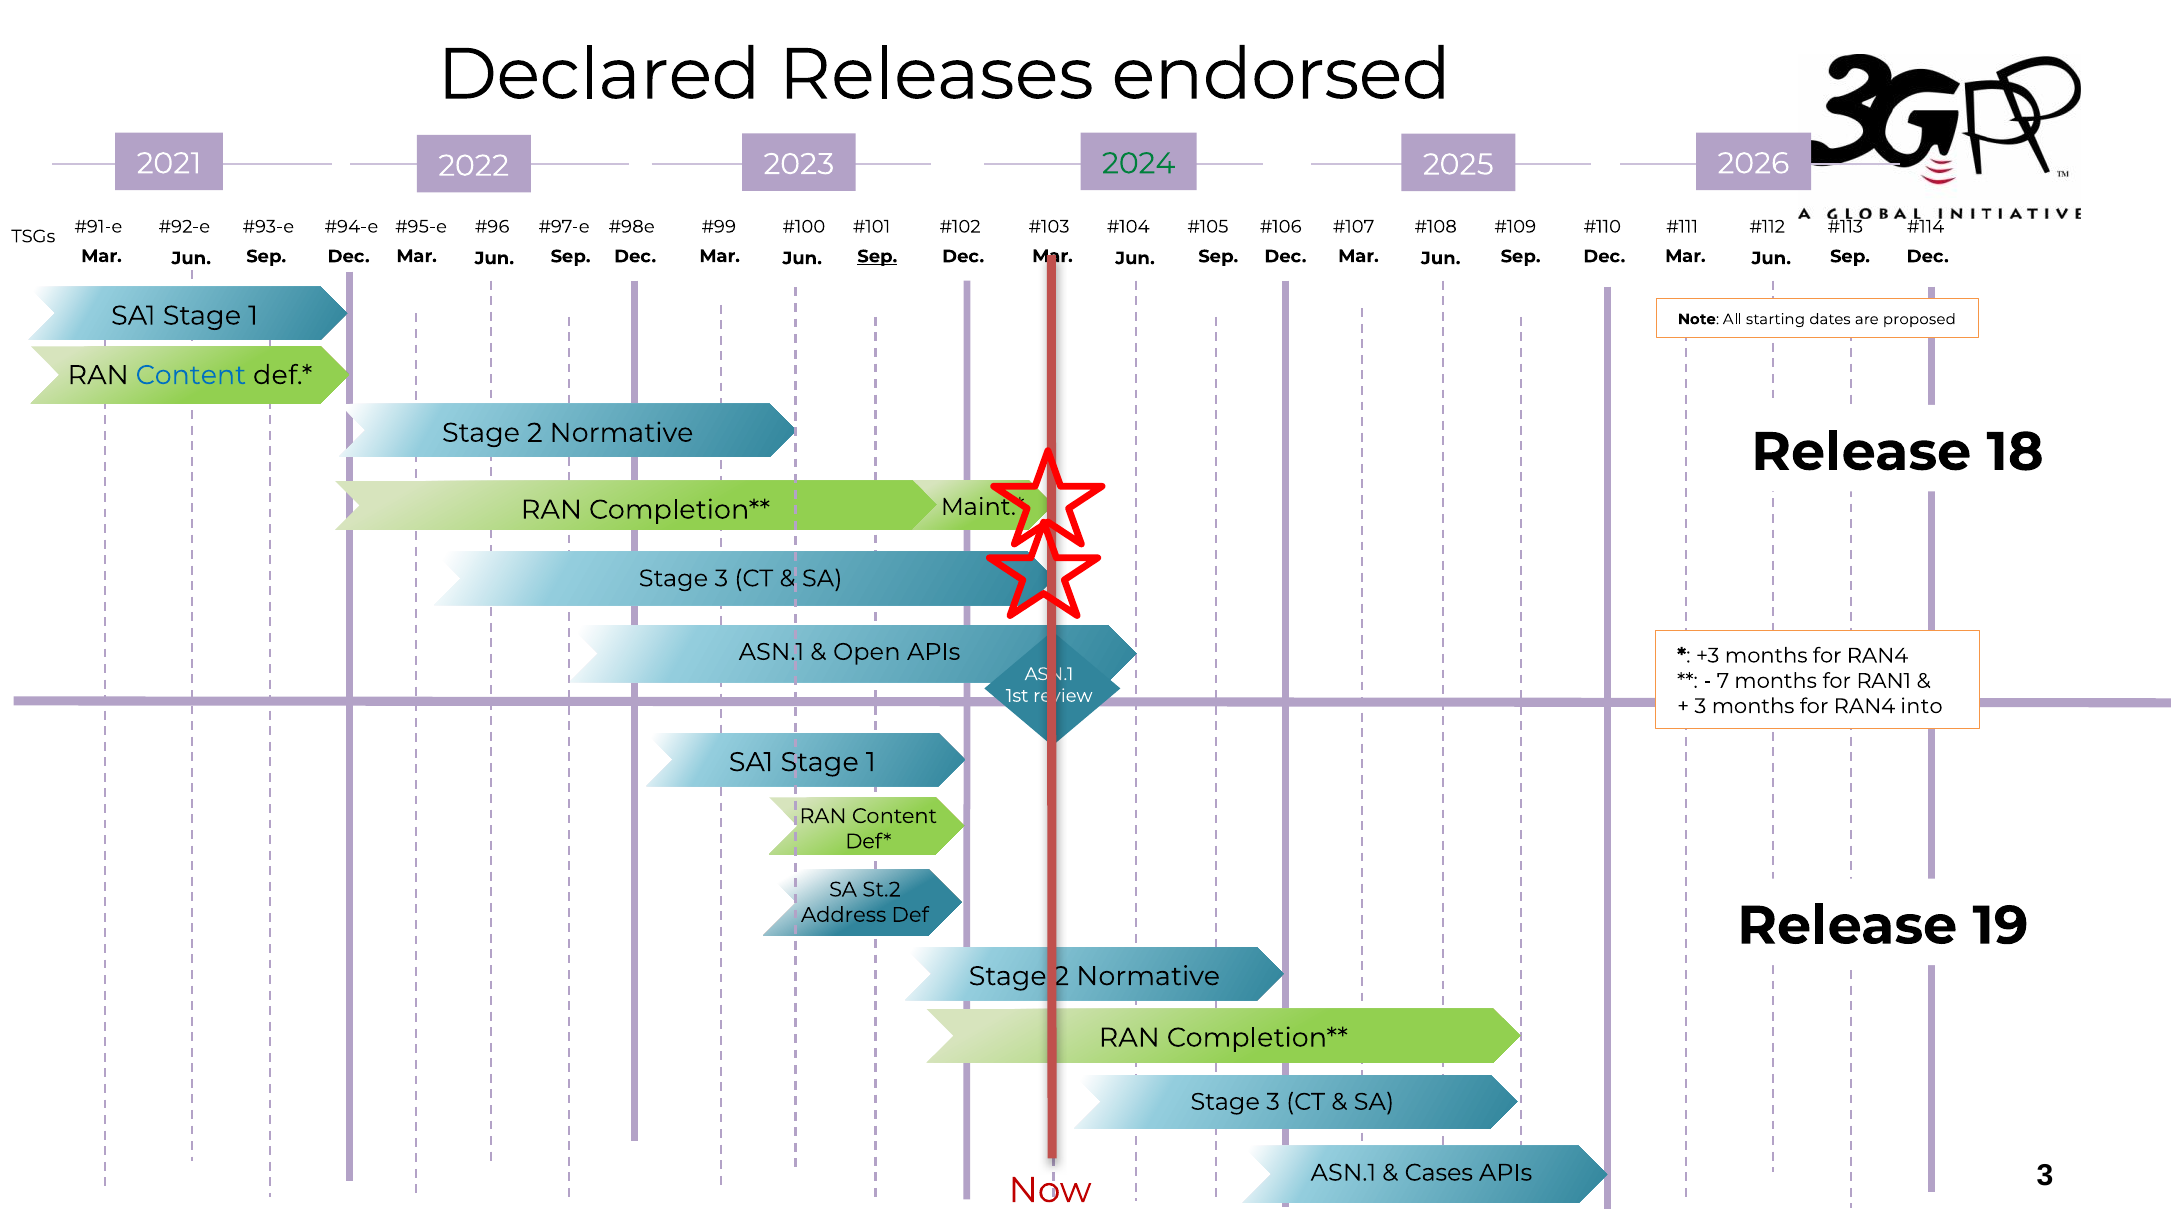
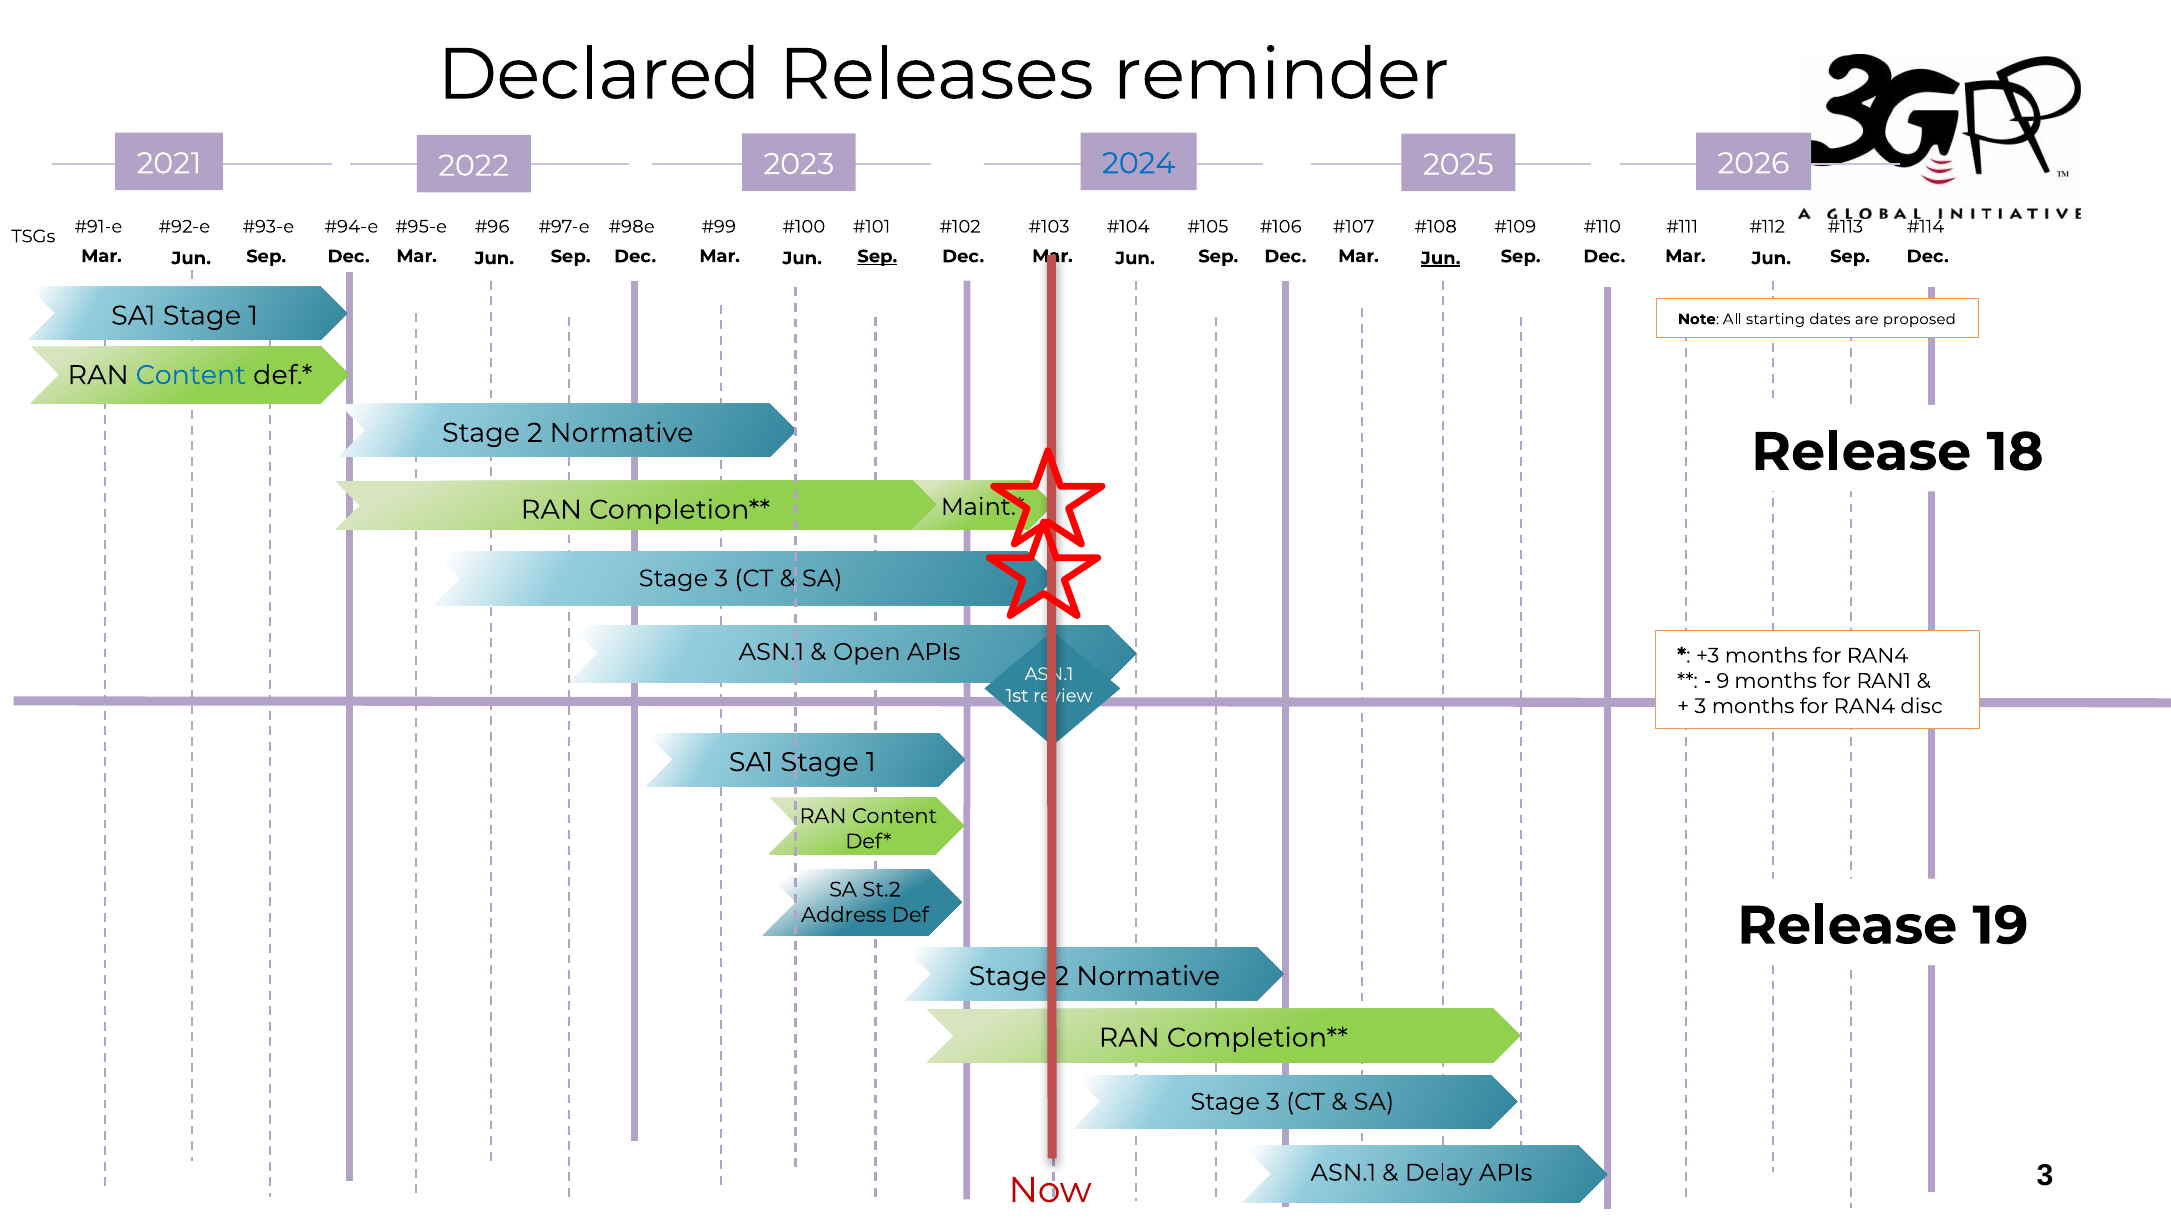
endorsed: endorsed -> reminder
2024 colour: green -> blue
Jun at (1441, 258) underline: none -> present
7: 7 -> 9
into: into -> disc
Cases: Cases -> Delay
